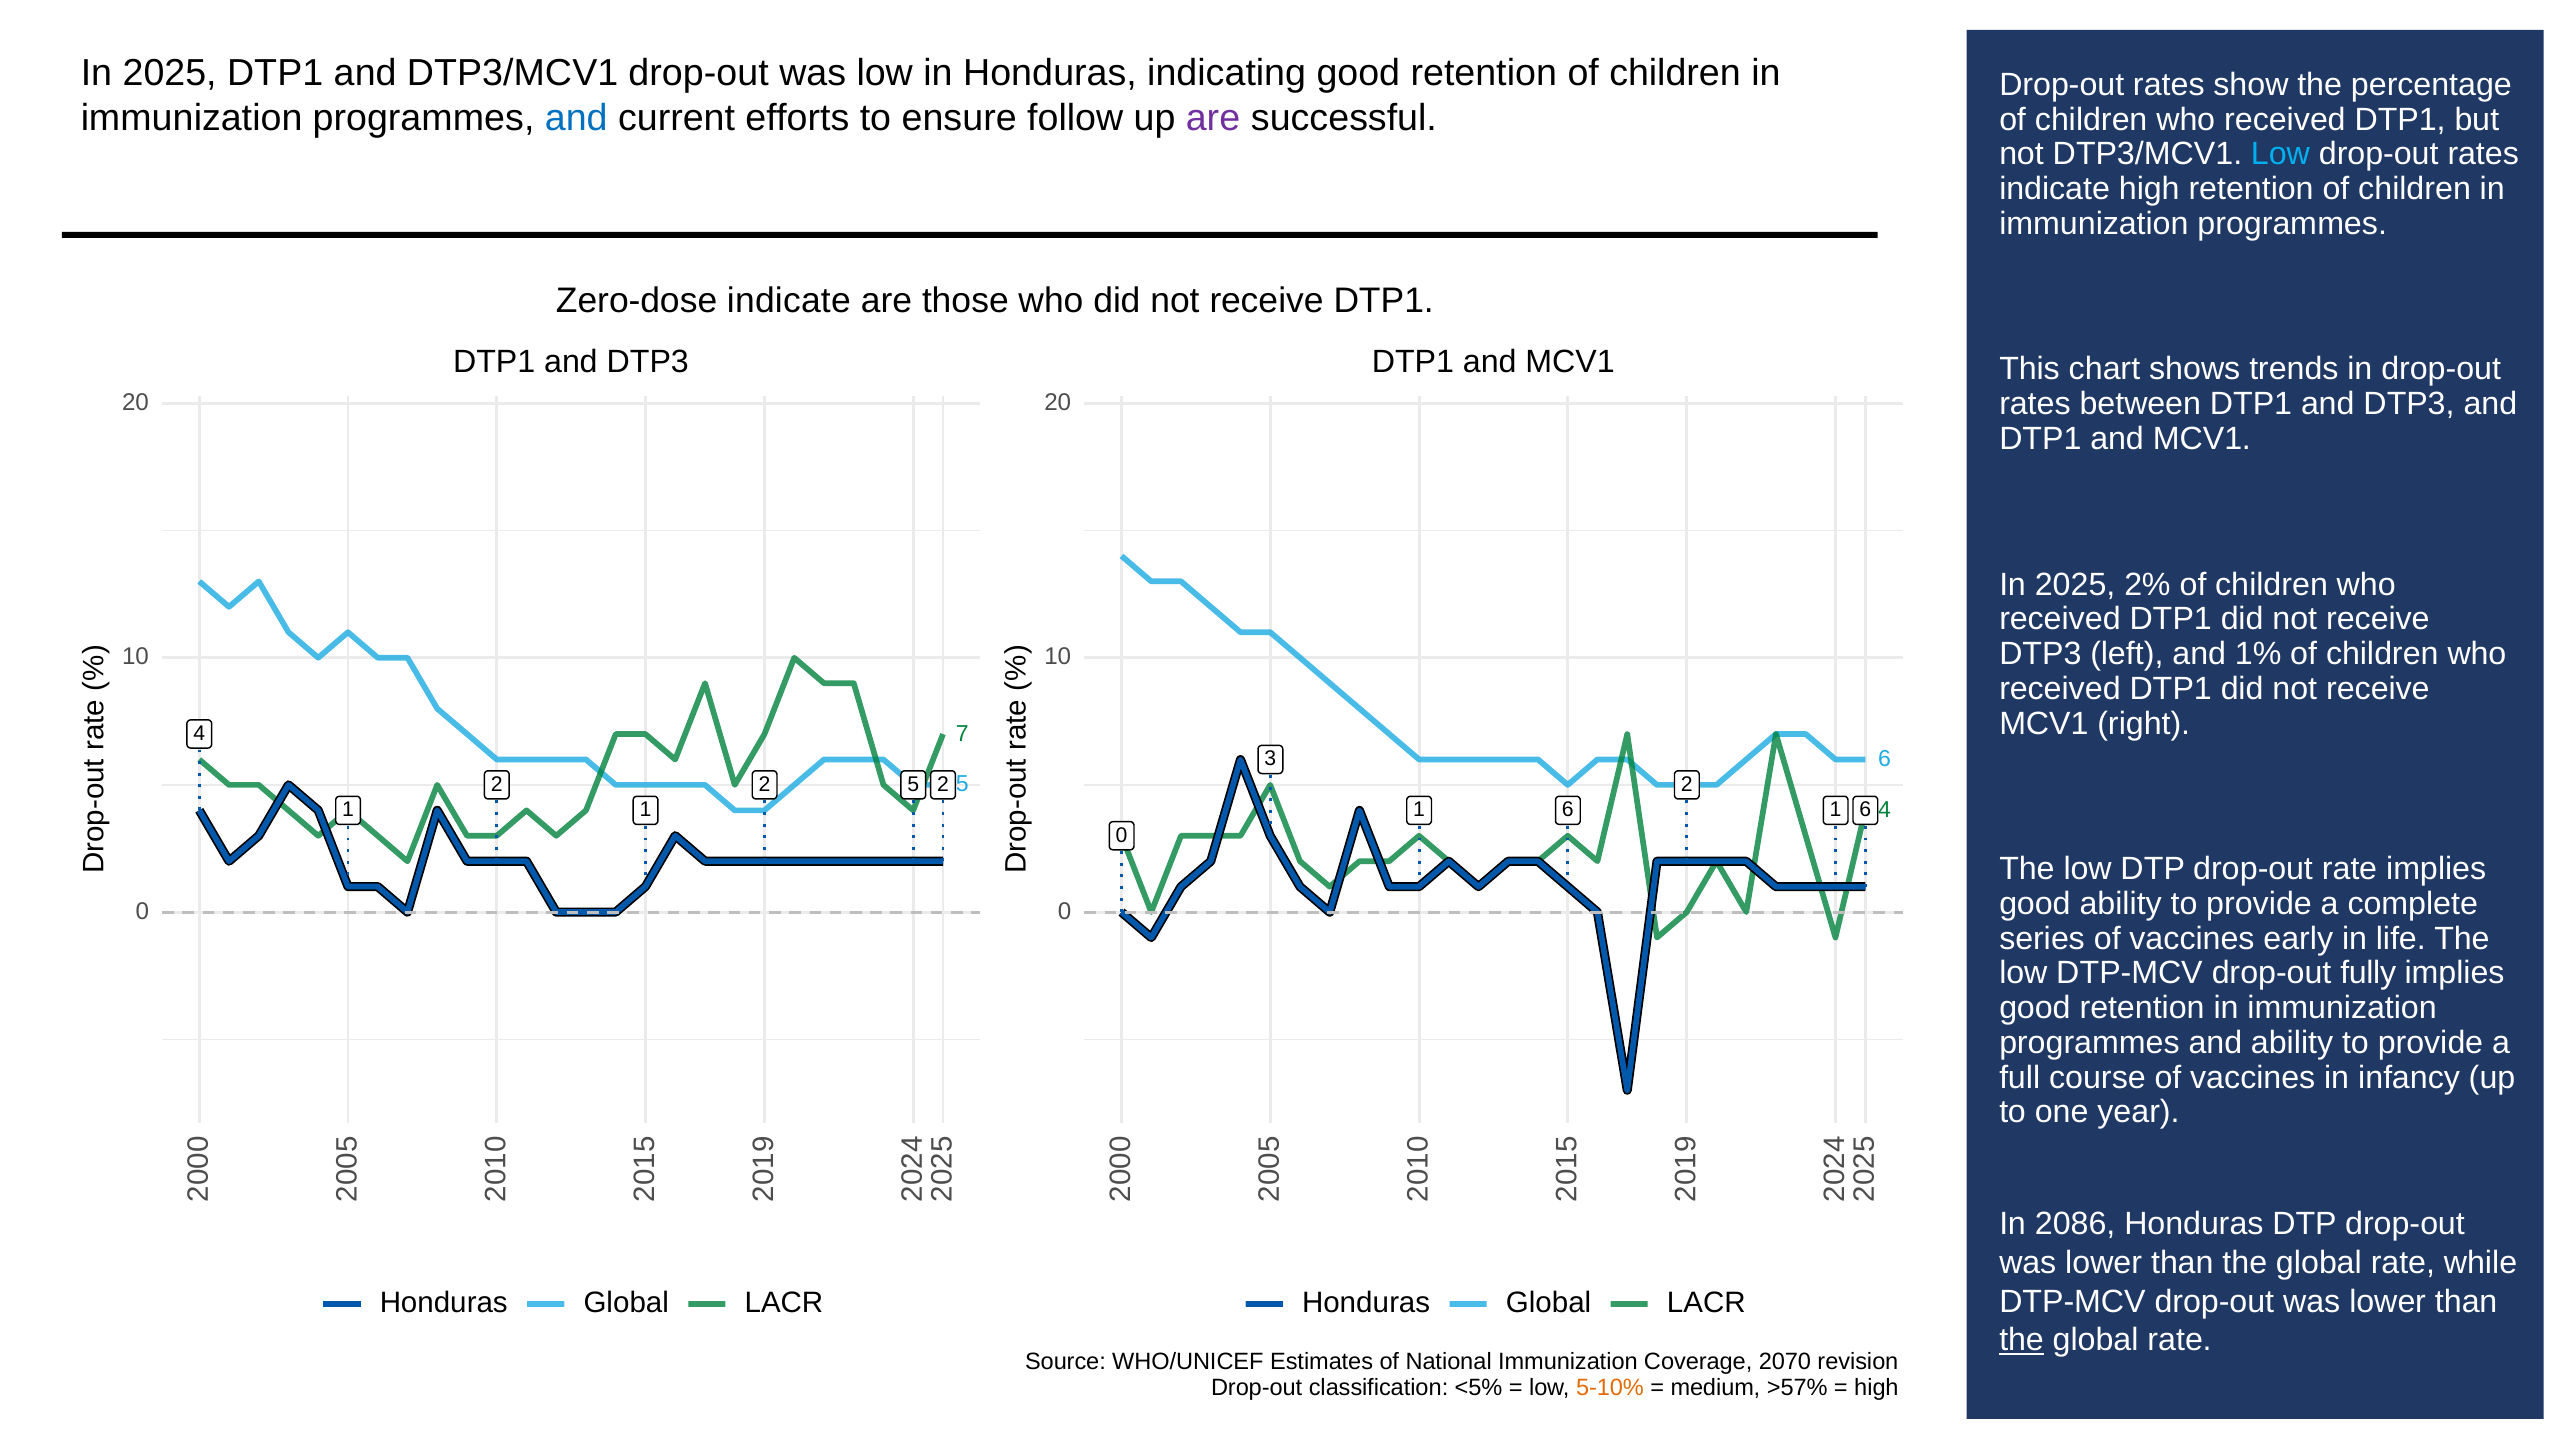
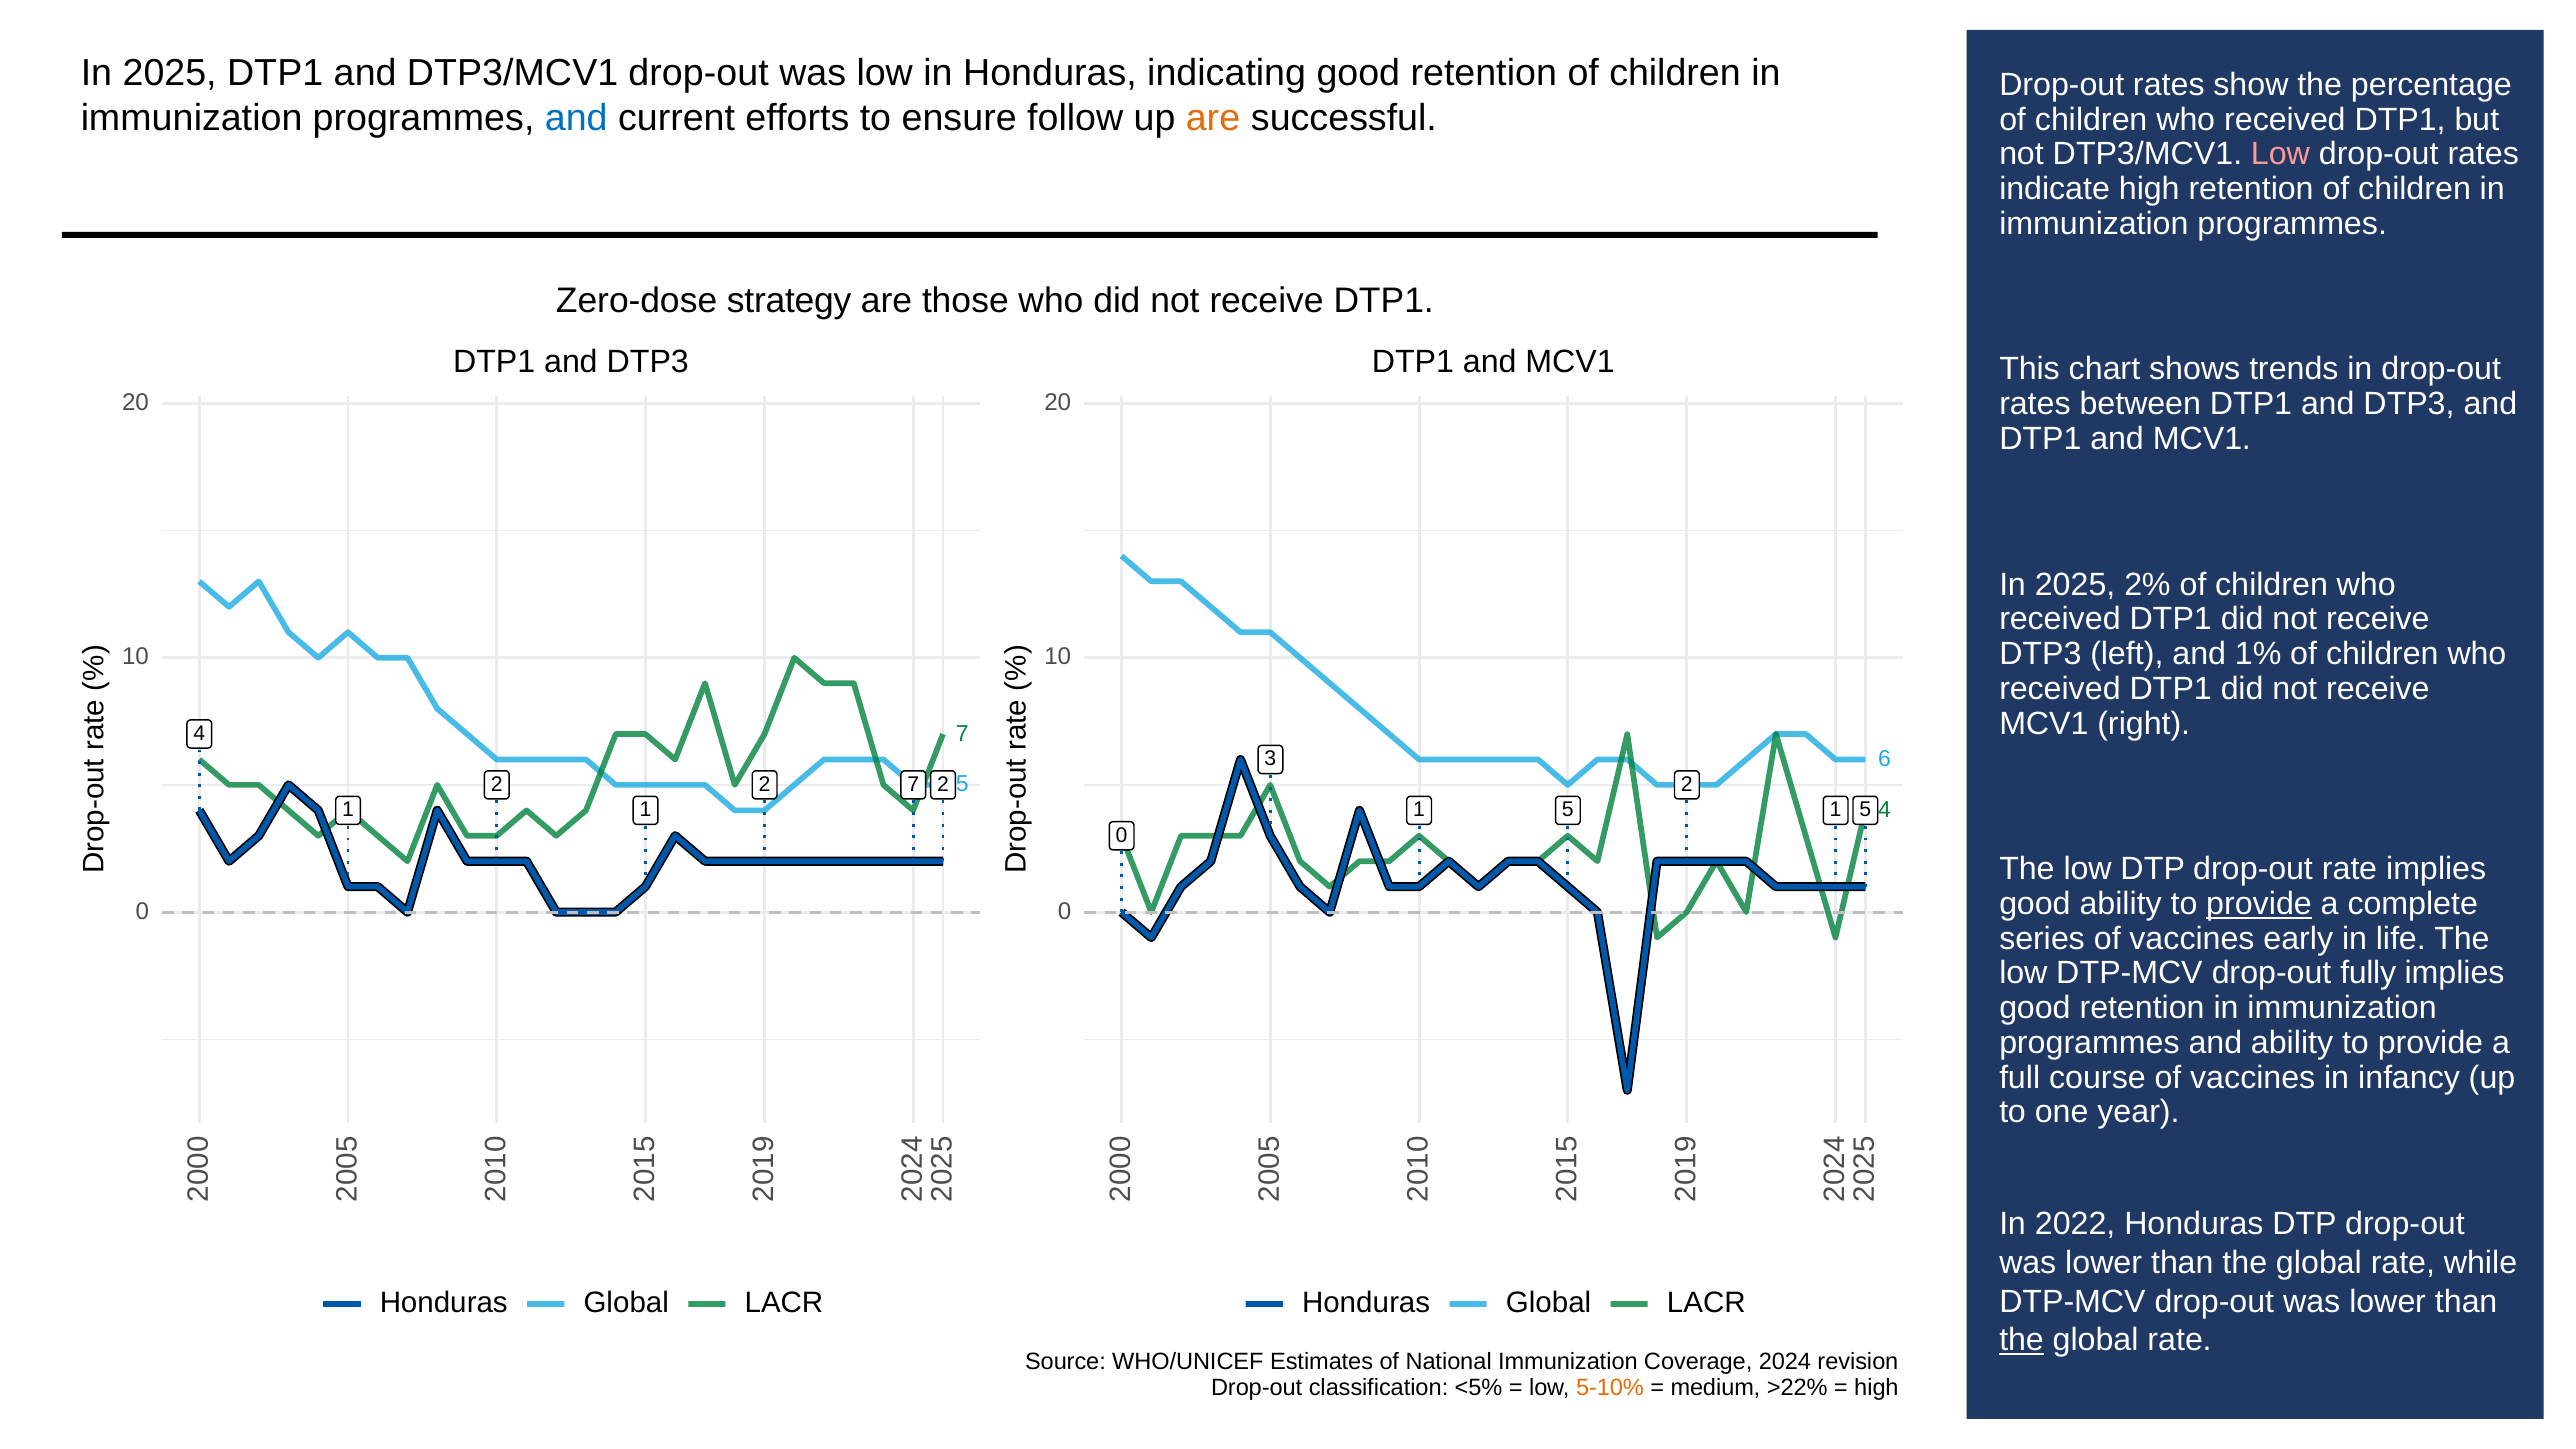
are at (1213, 118) colour: purple -> orange
Low at (2280, 154) colour: light blue -> pink
Zero-dose indicate: indicate -> strategy
5 at (913, 784): 5 -> 7
6 at (1568, 810): 6 -> 5
6 at (1865, 810): 6 -> 5
provide at (2259, 904) underline: none -> present
2086: 2086 -> 2022
2070: 2070 -> 2024
>57%: >57% -> >22%
